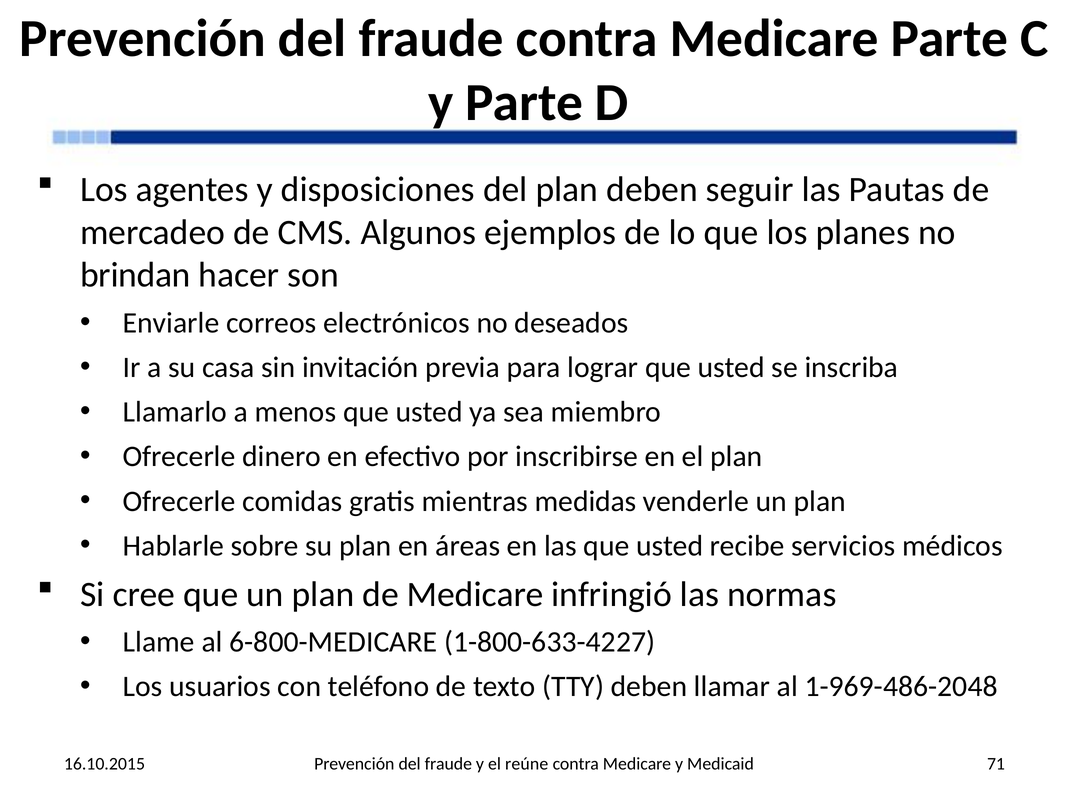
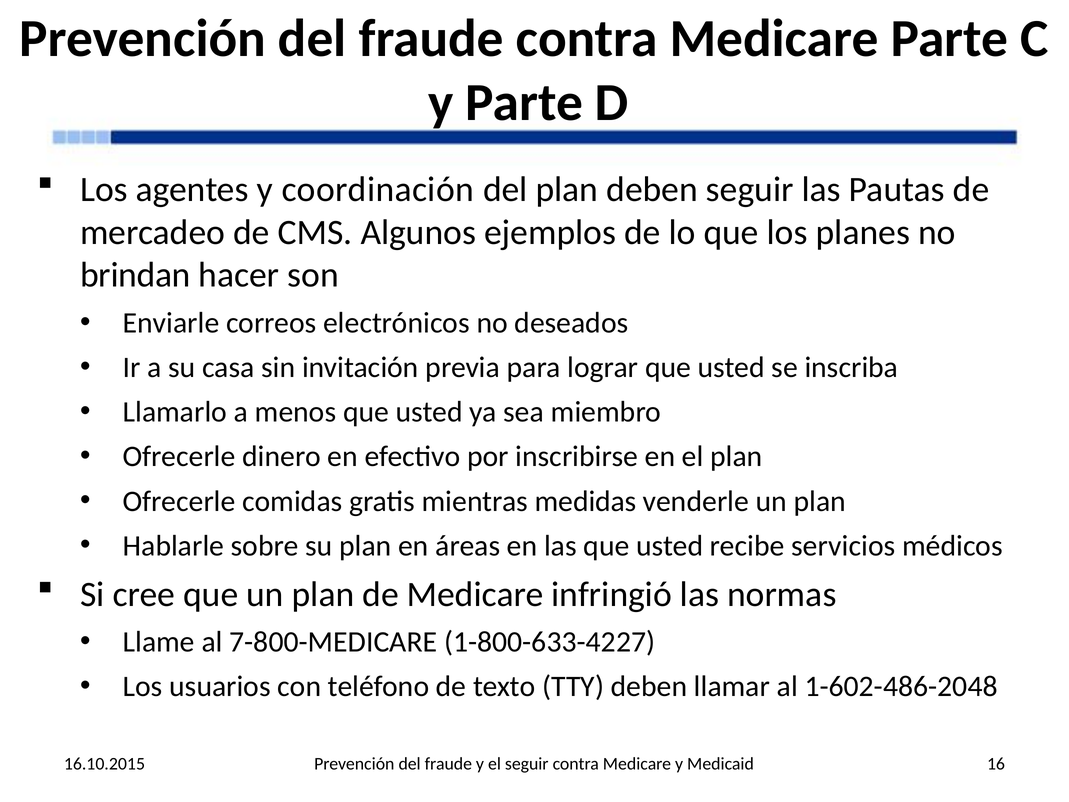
disposiciones: disposiciones -> coordinación
6-800-MEDICARE: 6-800-MEDICARE -> 7-800-MEDICARE
1-969-486-2048: 1-969-486-2048 -> 1-602-486-2048
el reúne: reúne -> seguir
71: 71 -> 16
